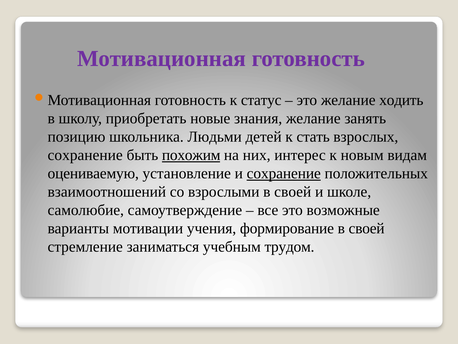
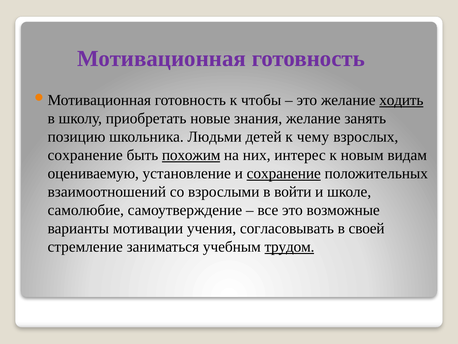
статус: статус -> чтобы
ходить underline: none -> present
стать: стать -> чему
взрослыми в своей: своей -> войти
формирование: формирование -> согласовывать
трудом underline: none -> present
